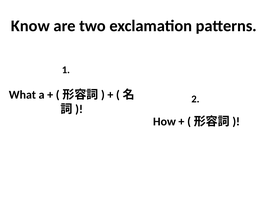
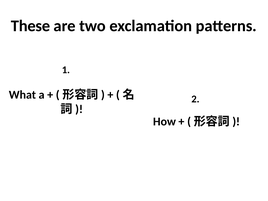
Know: Know -> These
